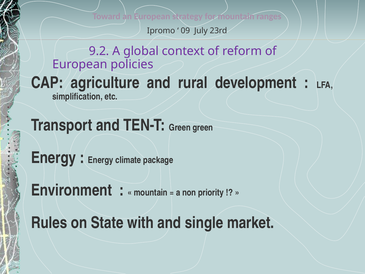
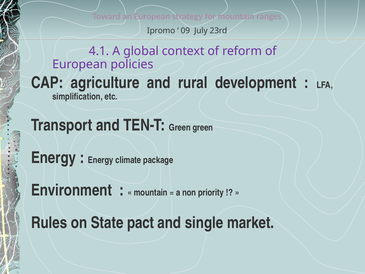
9.2: 9.2 -> 4.1
with: with -> pact
